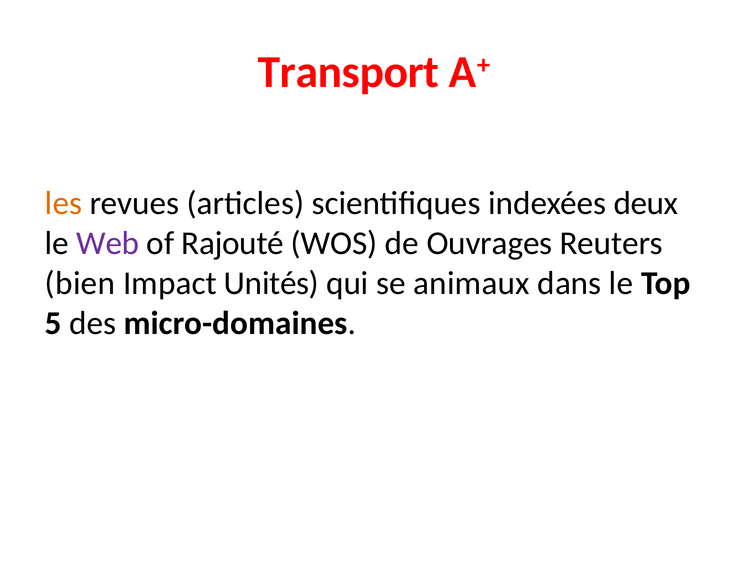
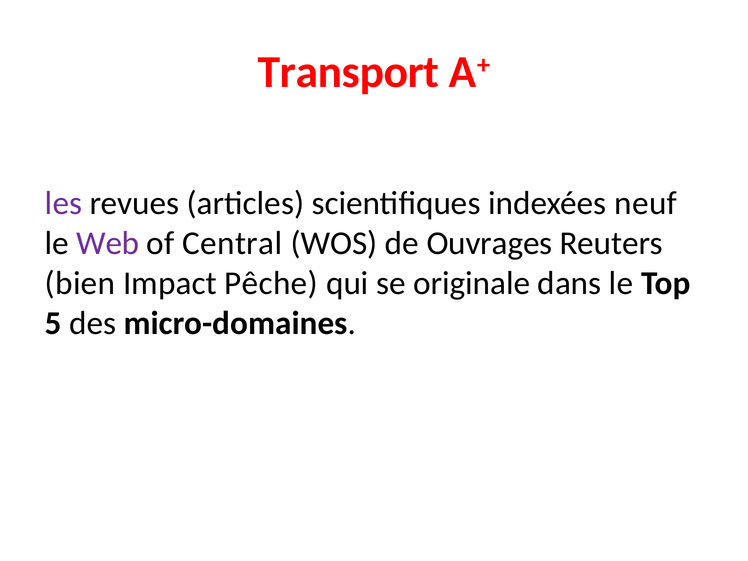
les colour: orange -> purple
deux: deux -> neuf
Rajouté: Rajouté -> Central
Unités: Unités -> Pêche
animaux: animaux -> originale
